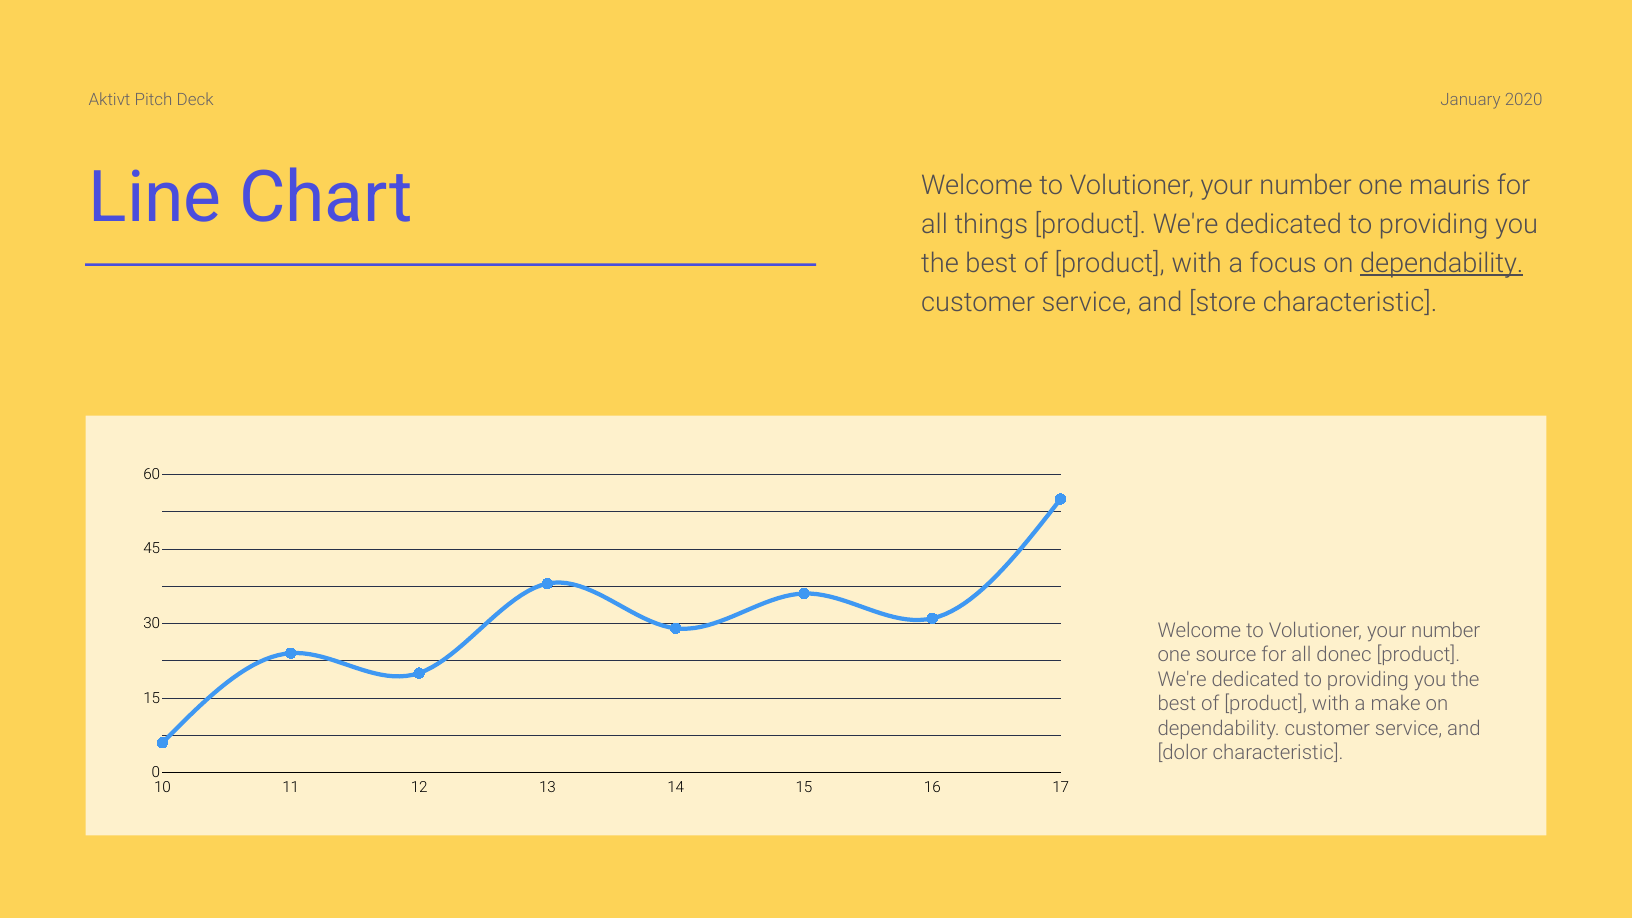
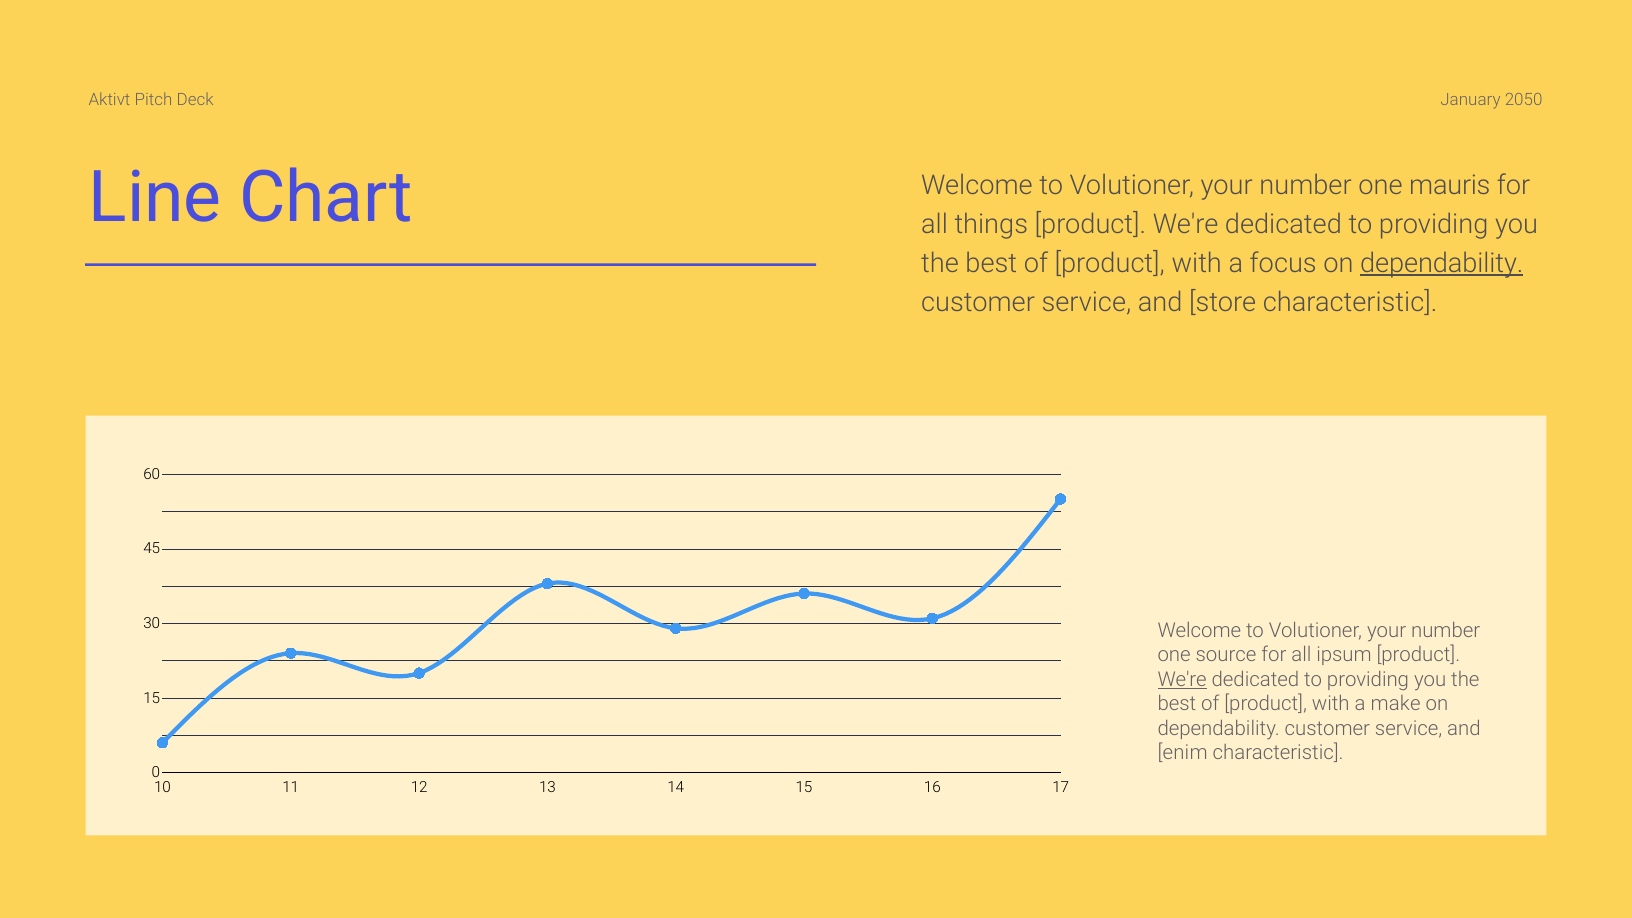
2020: 2020 -> 2050
donec: donec -> ipsum
We're at (1182, 680) underline: none -> present
dolor: dolor -> enim
